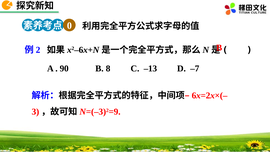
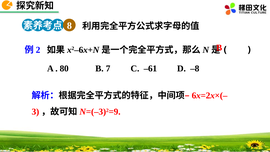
0: 0 -> 8
90: 90 -> 80
8: 8 -> 7
–13: –13 -> –61
–7: –7 -> –8
